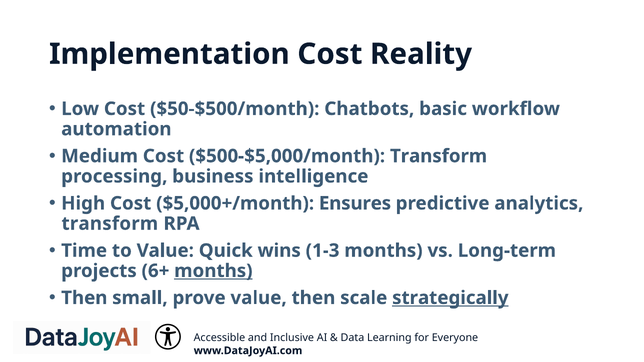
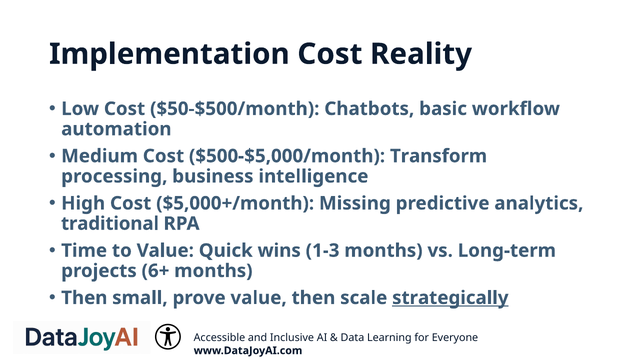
Ensures: Ensures -> Missing
transform at (110, 224): transform -> traditional
months at (213, 271) underline: present -> none
